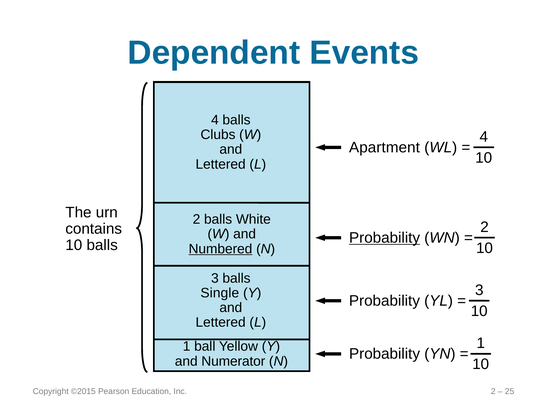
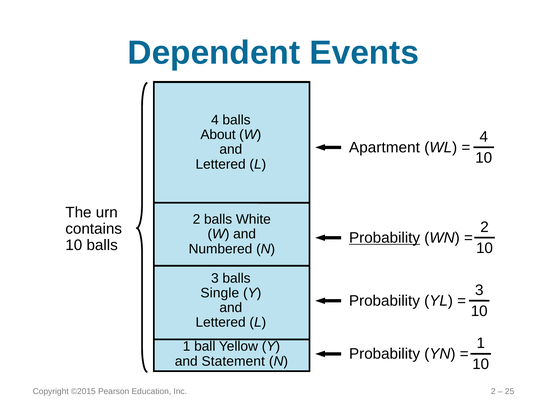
Clubs: Clubs -> About
Numbered underline: present -> none
Numerator: Numerator -> Statement
